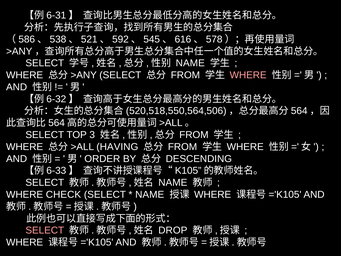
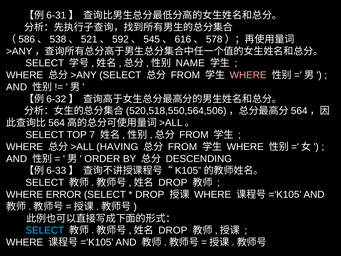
3: 3 -> 7
NAME at (173, 182): NAME -> DROP
CHECK: CHECK -> ERROR
NAME at (150, 194): NAME -> DROP
SELECT at (45, 230) colour: pink -> light blue
